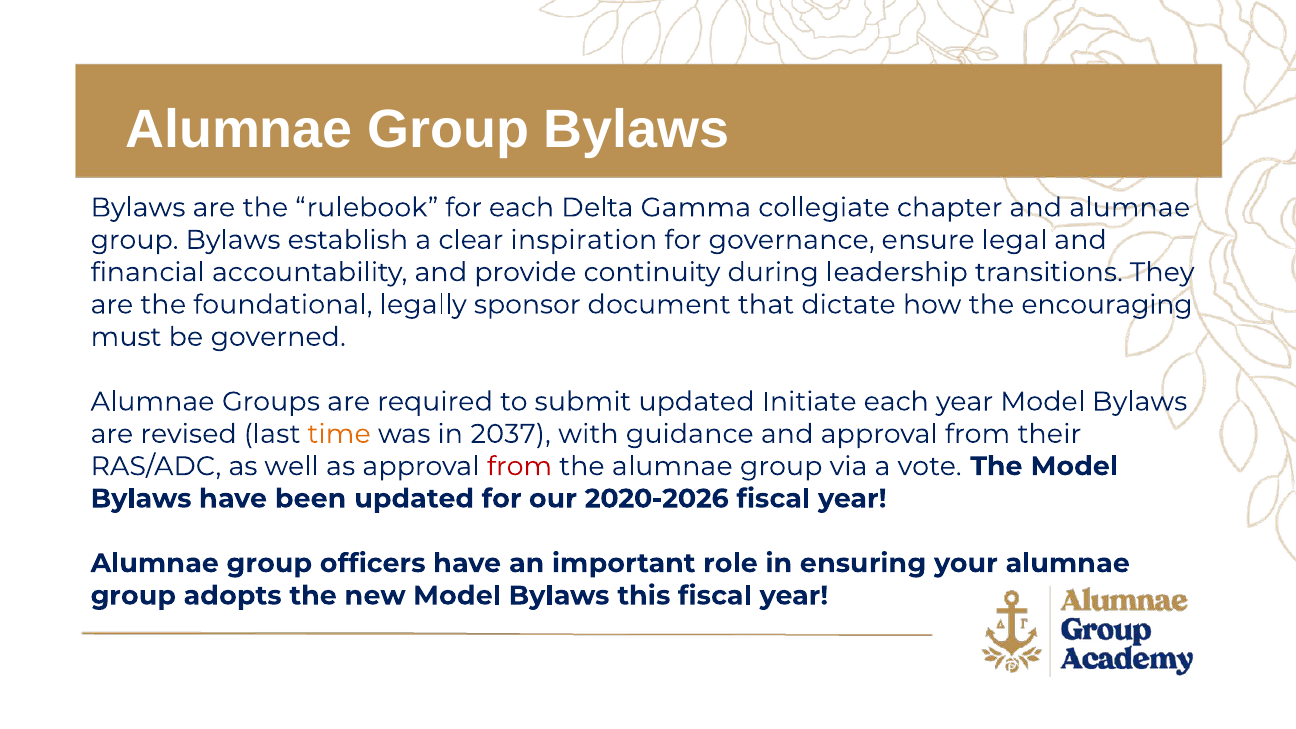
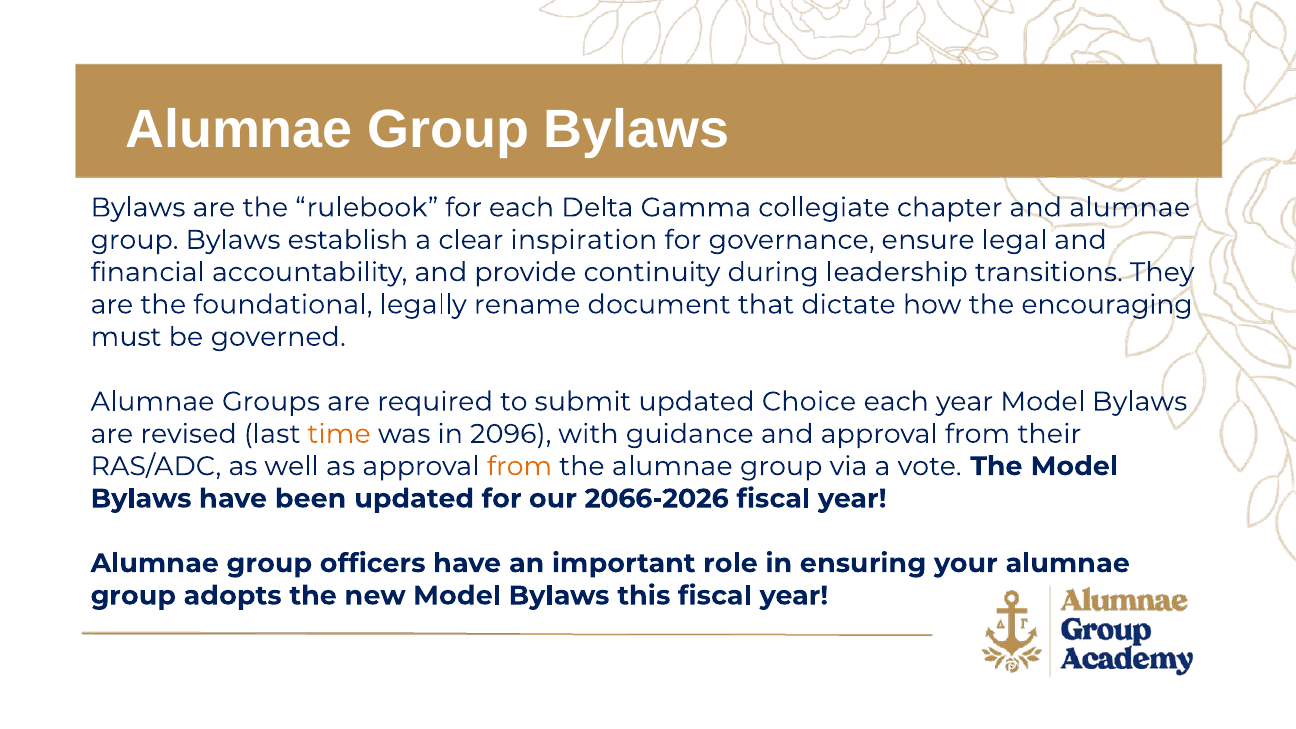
sponsor: sponsor -> rename
Initiate: Initiate -> Choice
2037: 2037 -> 2096
from at (519, 466) colour: red -> orange
2020-2026: 2020-2026 -> 2066-2026
